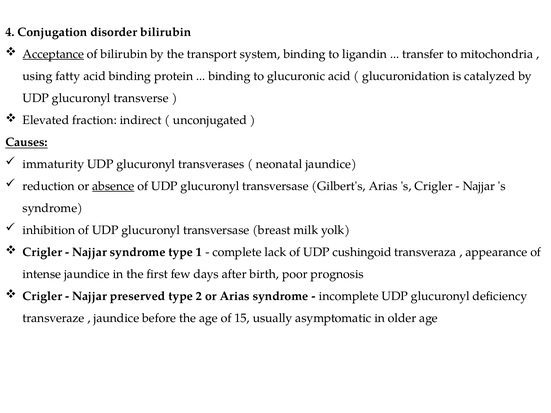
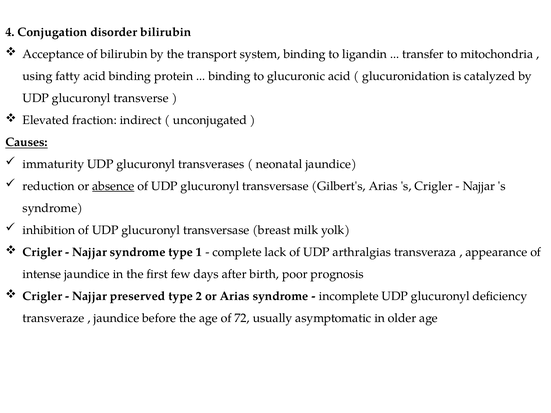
Acceptance underline: present -> none
cushingoid: cushingoid -> arthralgias
15: 15 -> 72
